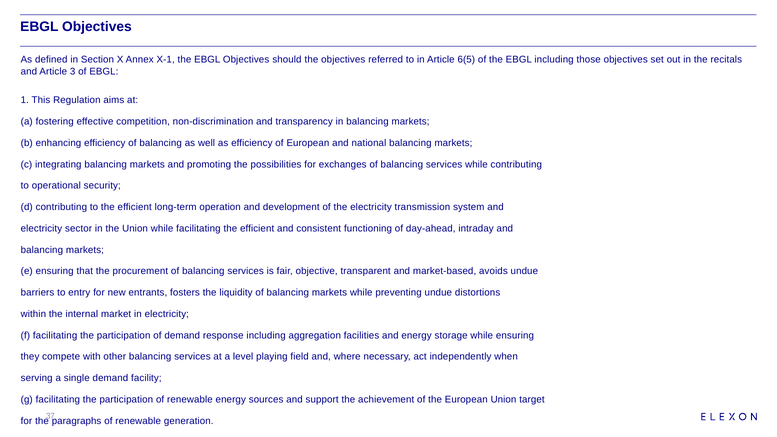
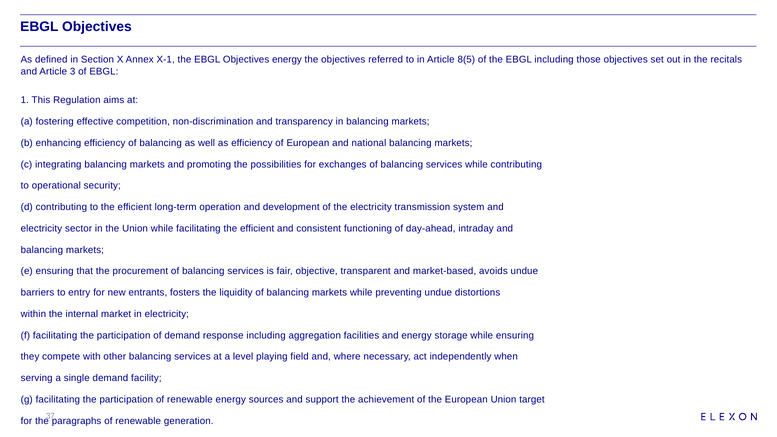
Objectives should: should -> energy
6(5: 6(5 -> 8(5
